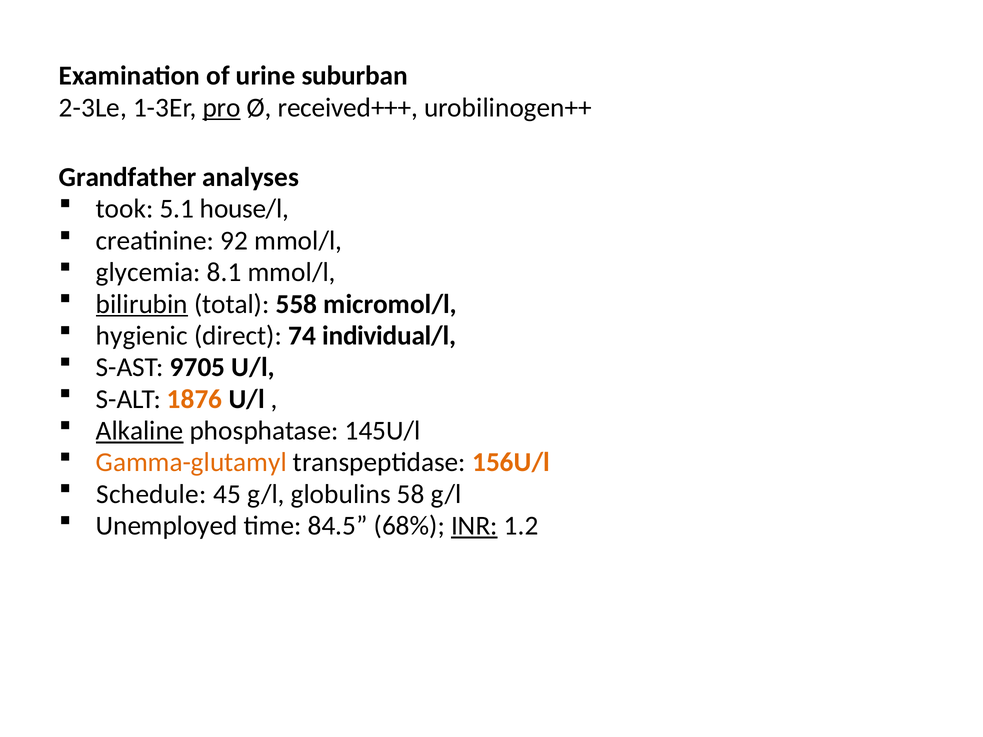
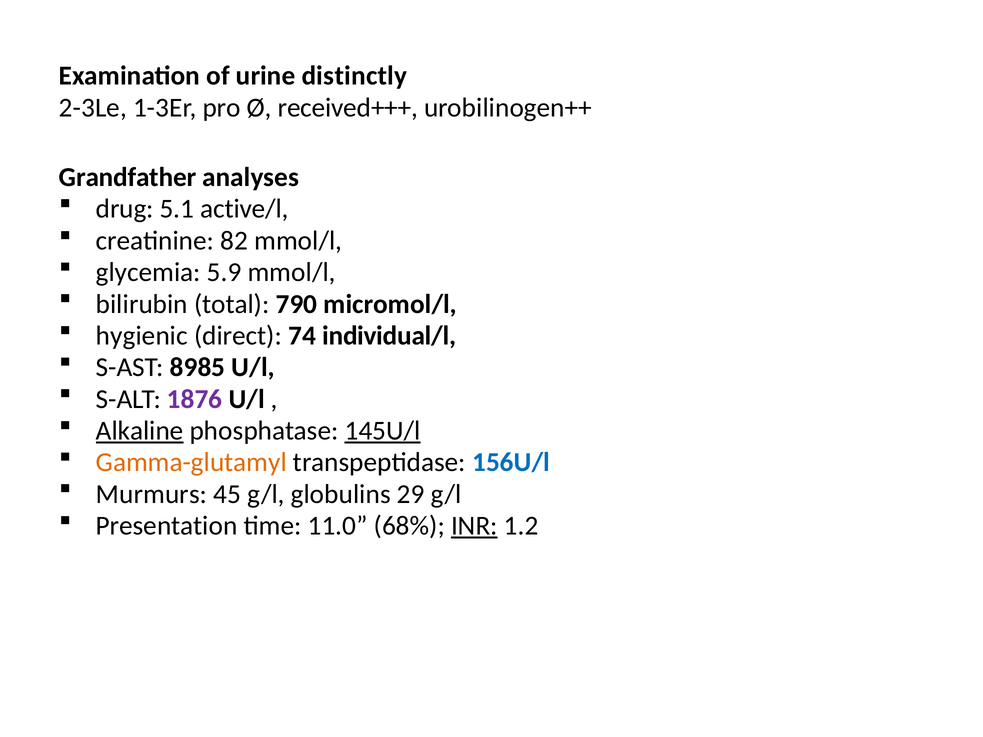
suburban: suburban -> distinctly
pro underline: present -> none
took: took -> drug
house/l: house/l -> active/l
92: 92 -> 82
8.1: 8.1 -> 5.9
bilirubin underline: present -> none
558: 558 -> 790
9705: 9705 -> 8985
1876 colour: orange -> purple
145U/l underline: none -> present
156U/l colour: orange -> blue
Schedule: Schedule -> Murmurs
58: 58 -> 29
Unemployed: Unemployed -> Presentation
84.5: 84.5 -> 11.0
